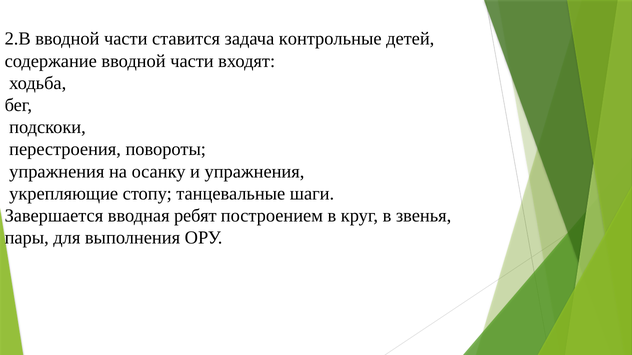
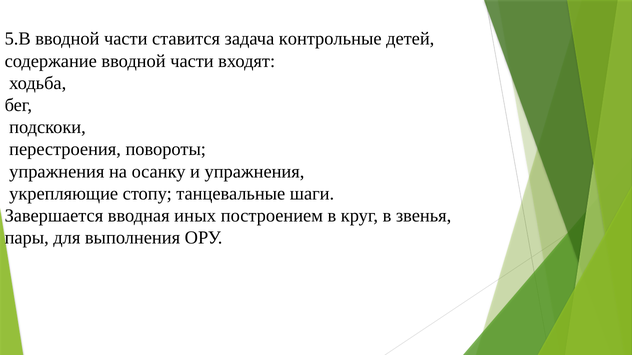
2.В: 2.В -> 5.В
ребят: ребят -> иных
